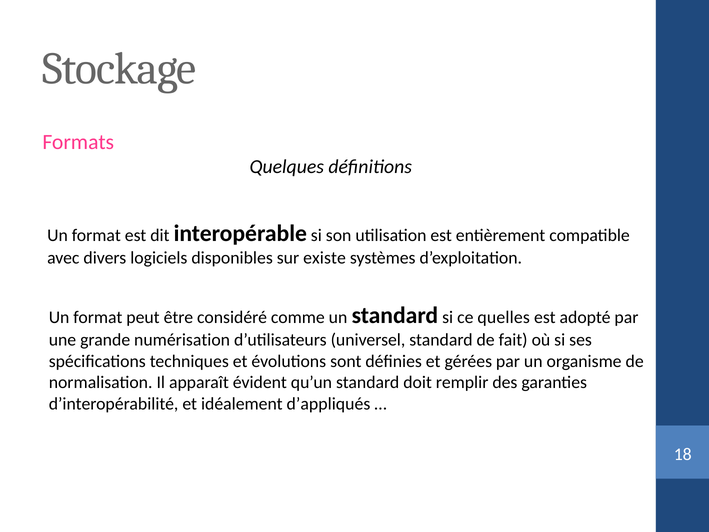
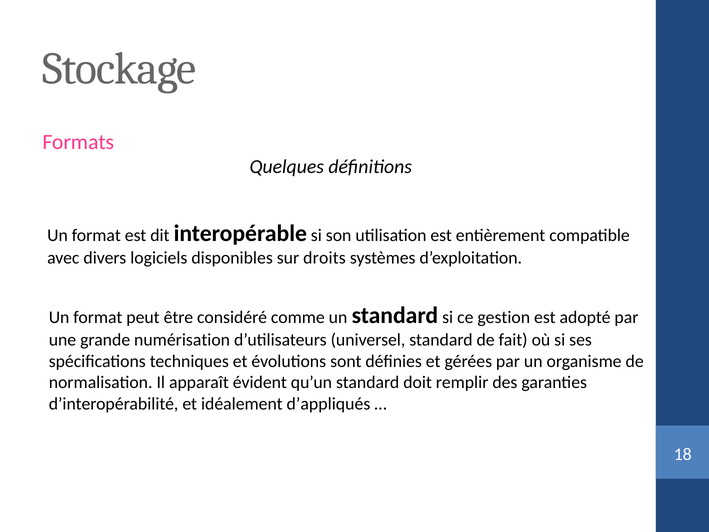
existe: existe -> droits
quelles: quelles -> gestion
